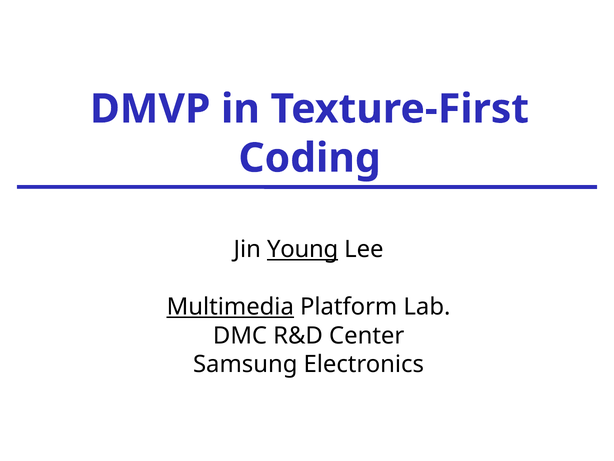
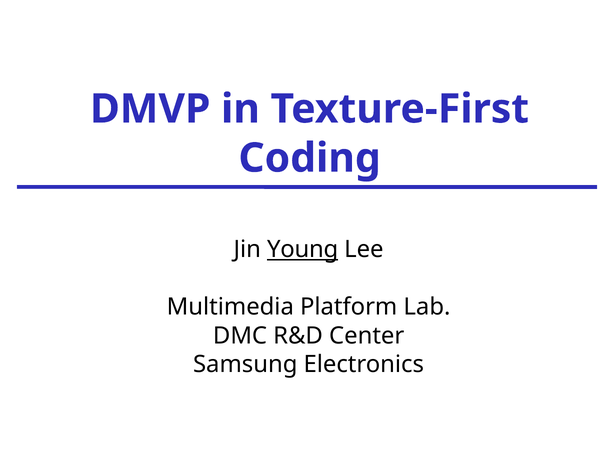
Multimedia underline: present -> none
